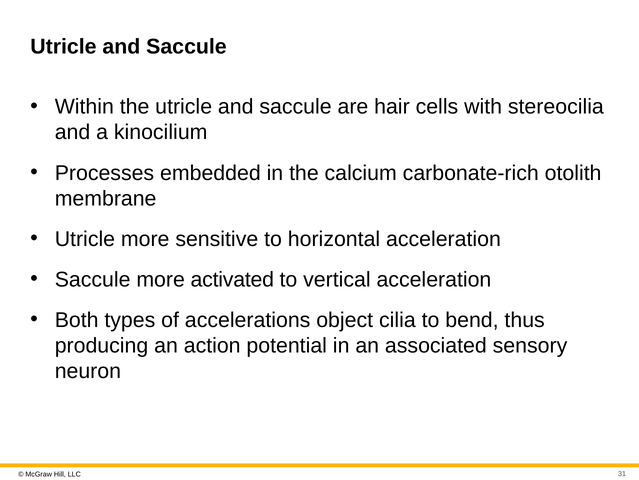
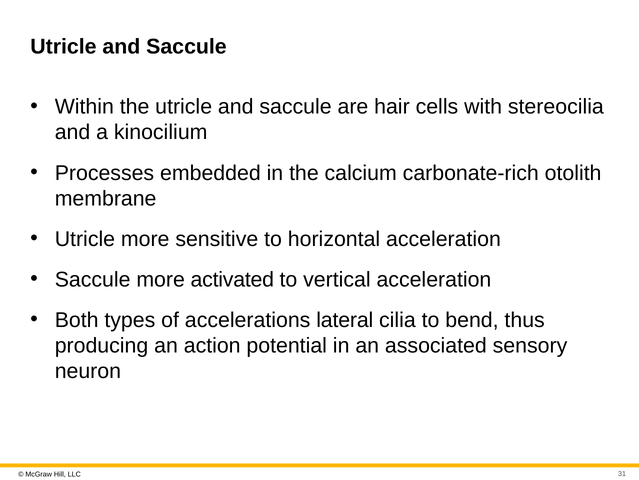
object: object -> lateral
